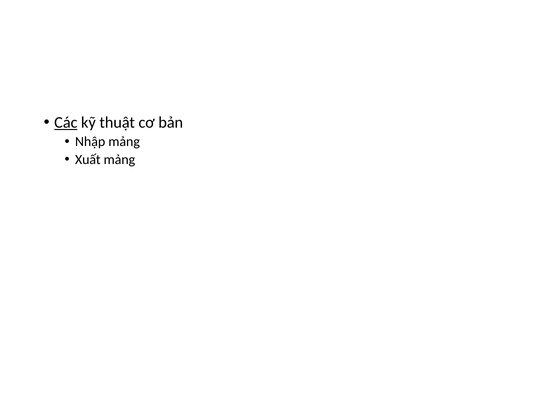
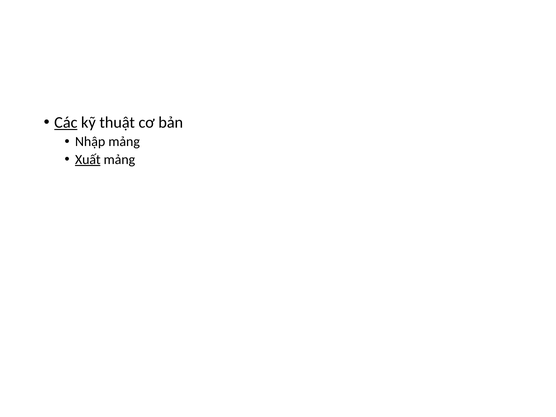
Xuất underline: none -> present
